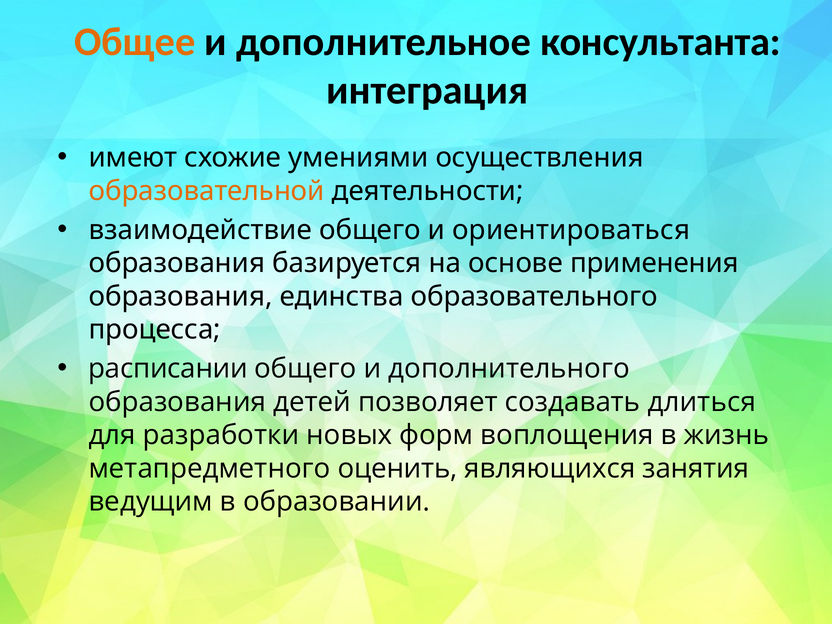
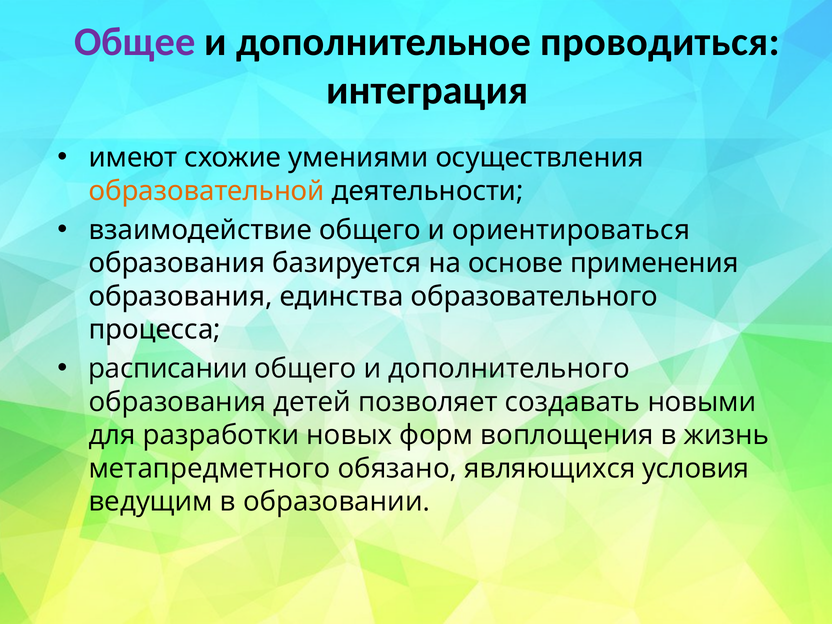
Общее colour: orange -> purple
консультанта: консультанта -> проводиться
длиться: длиться -> новыми
оценить: оценить -> обязано
занятия: занятия -> условия
